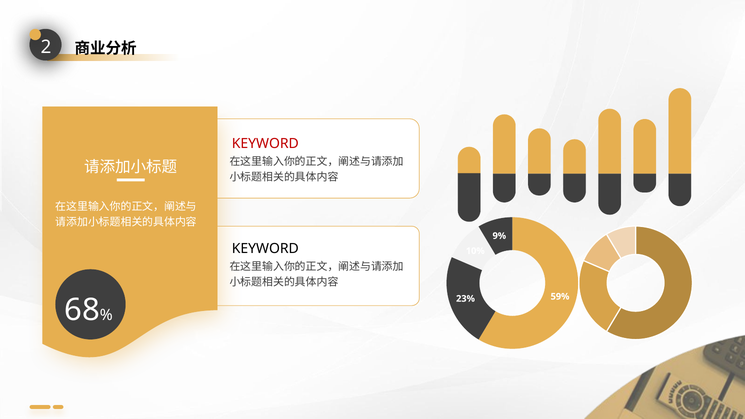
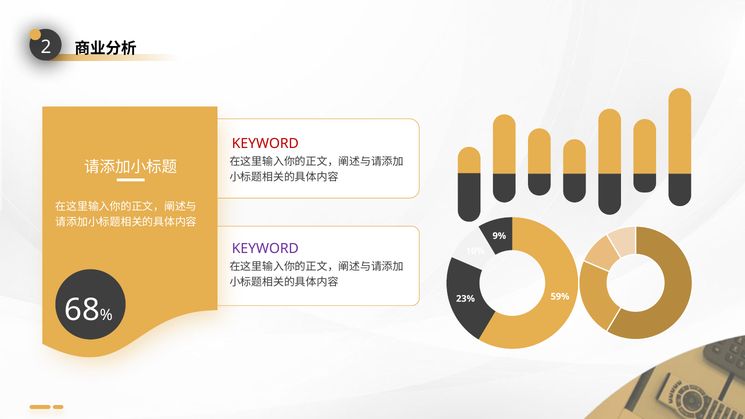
KEYWORD at (265, 249) colour: black -> purple
